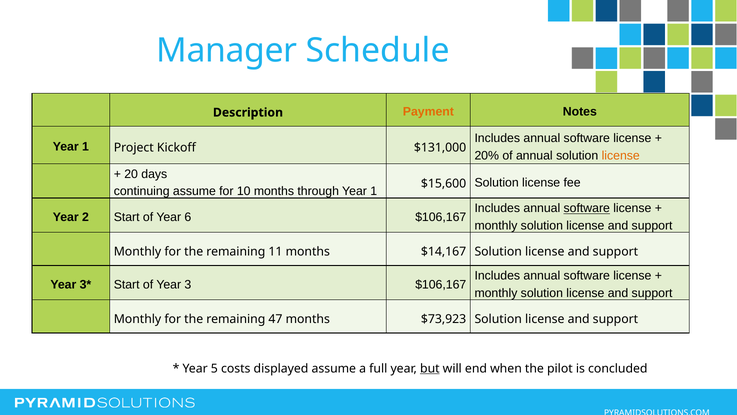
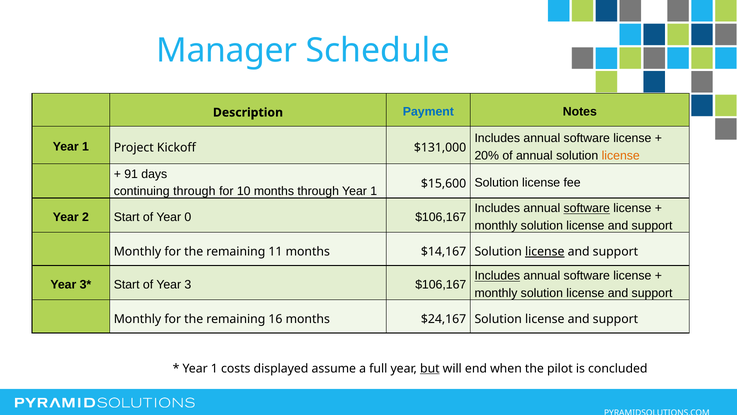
Payment colour: orange -> blue
20: 20 -> 91
continuing assume: assume -> through
6: 6 -> 0
license at (545, 251) underline: none -> present
Includes at (497, 276) underline: none -> present
47: 47 -> 16
$73,923: $73,923 -> $24,167
5 at (214, 368): 5 -> 1
